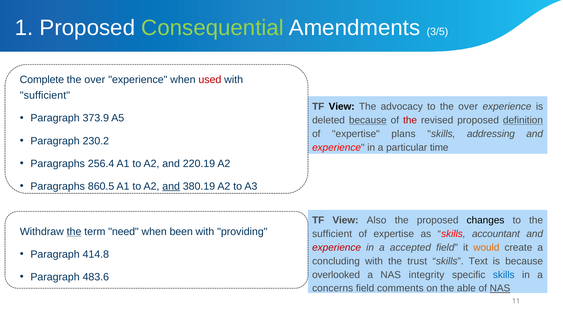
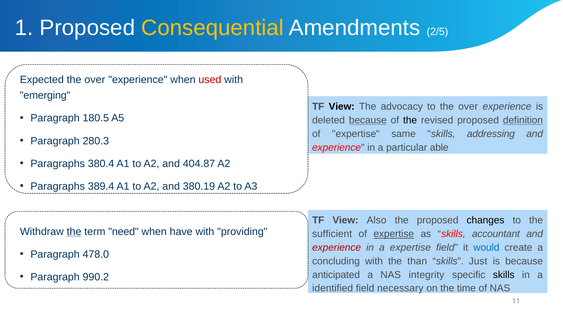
Consequential colour: light green -> yellow
3/5: 3/5 -> 2/5
Complete: Complete -> Expected
sufficient at (45, 96): sufficient -> emerging
373.9: 373.9 -> 180.5
the at (410, 120) colour: red -> black
plans: plans -> same
230.2: 230.2 -> 280.3
time: time -> able
256.4: 256.4 -> 380.4
220.19: 220.19 -> 404.87
860.5: 860.5 -> 389.4
and at (171, 187) underline: present -> none
been: been -> have
expertise at (394, 234) underline: none -> present
a accepted: accepted -> expertise
would colour: orange -> blue
414.8: 414.8 -> 478.0
trust: trust -> than
Text: Text -> Just
overlooked: overlooked -> anticipated
skills at (504, 275) colour: blue -> black
483.6: 483.6 -> 990.2
concerns: concerns -> identified
comments: comments -> necessary
able: able -> time
NAS at (500, 289) underline: present -> none
